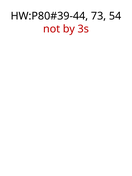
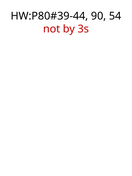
73: 73 -> 90
